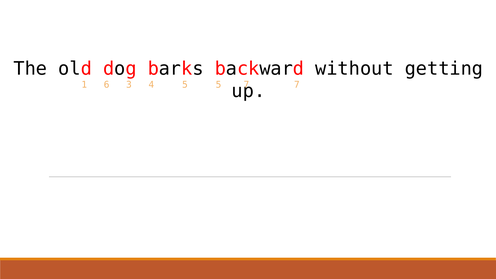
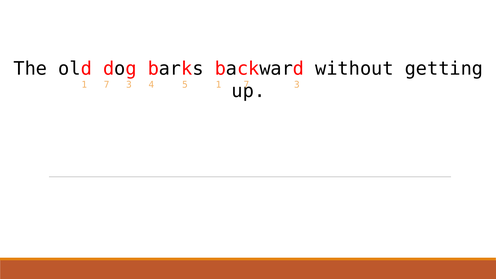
6 at (107, 85): 6 -> 7
5 5: 5 -> 1
7 at (297, 85): 7 -> 3
